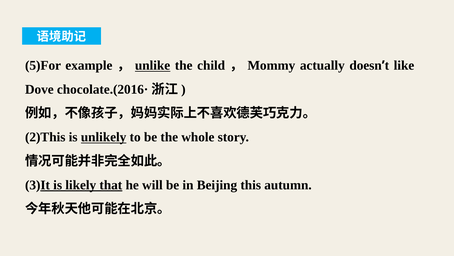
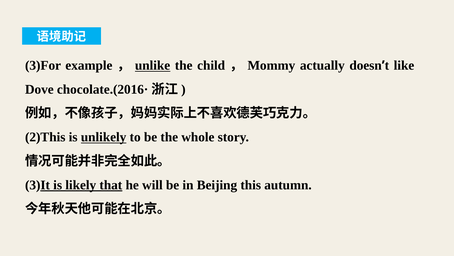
5)For: 5)For -> 3)For
